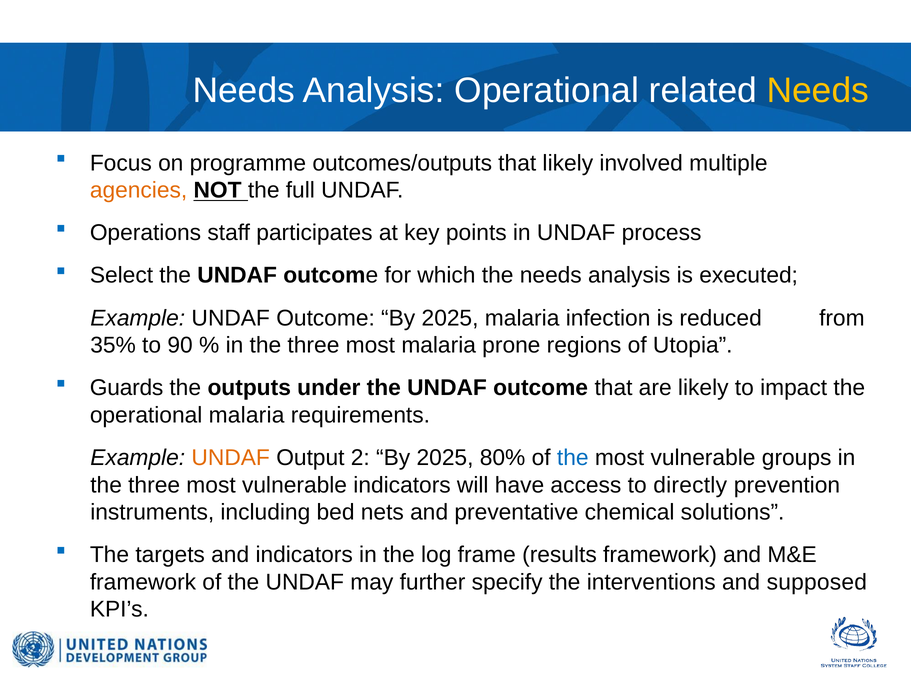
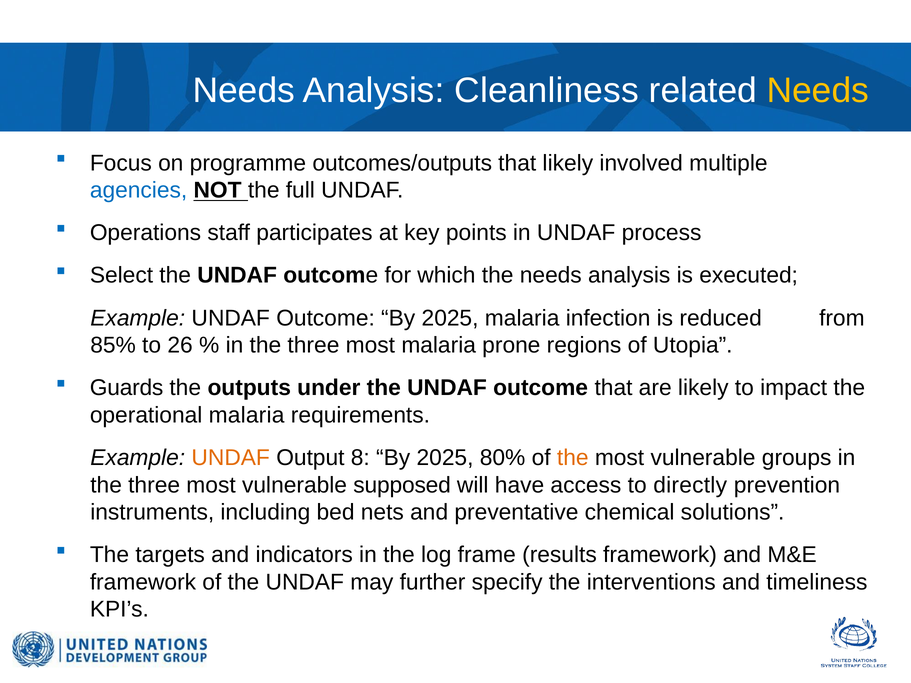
Analysis Operational: Operational -> Cleanliness
agencies colour: orange -> blue
35%: 35% -> 85%
90: 90 -> 26
2: 2 -> 8
the at (573, 458) colour: blue -> orange
vulnerable indicators: indicators -> supposed
supposed: supposed -> timeliness
